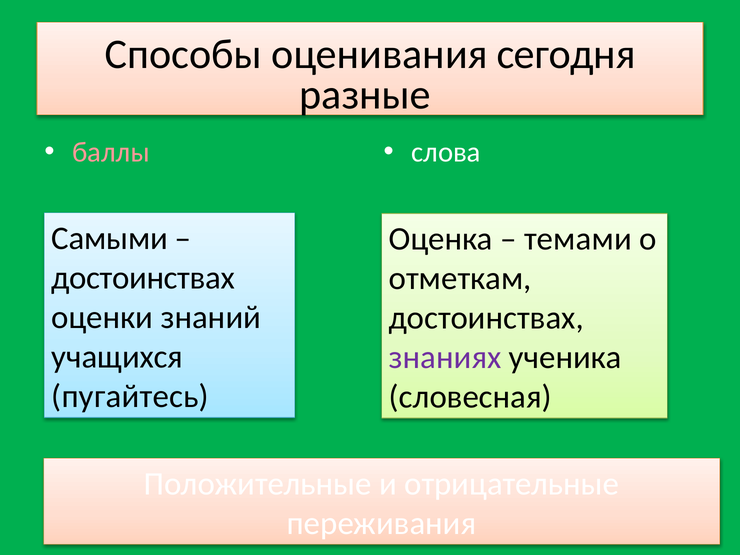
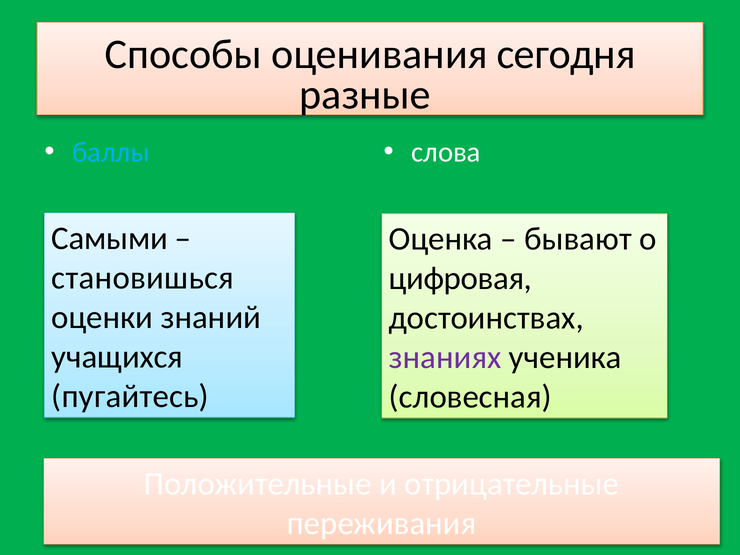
баллы colour: pink -> light blue
темами: темами -> бывают
достоинствах at (143, 278): достоинствах -> становишься
отметкам: отметкам -> цифровая
